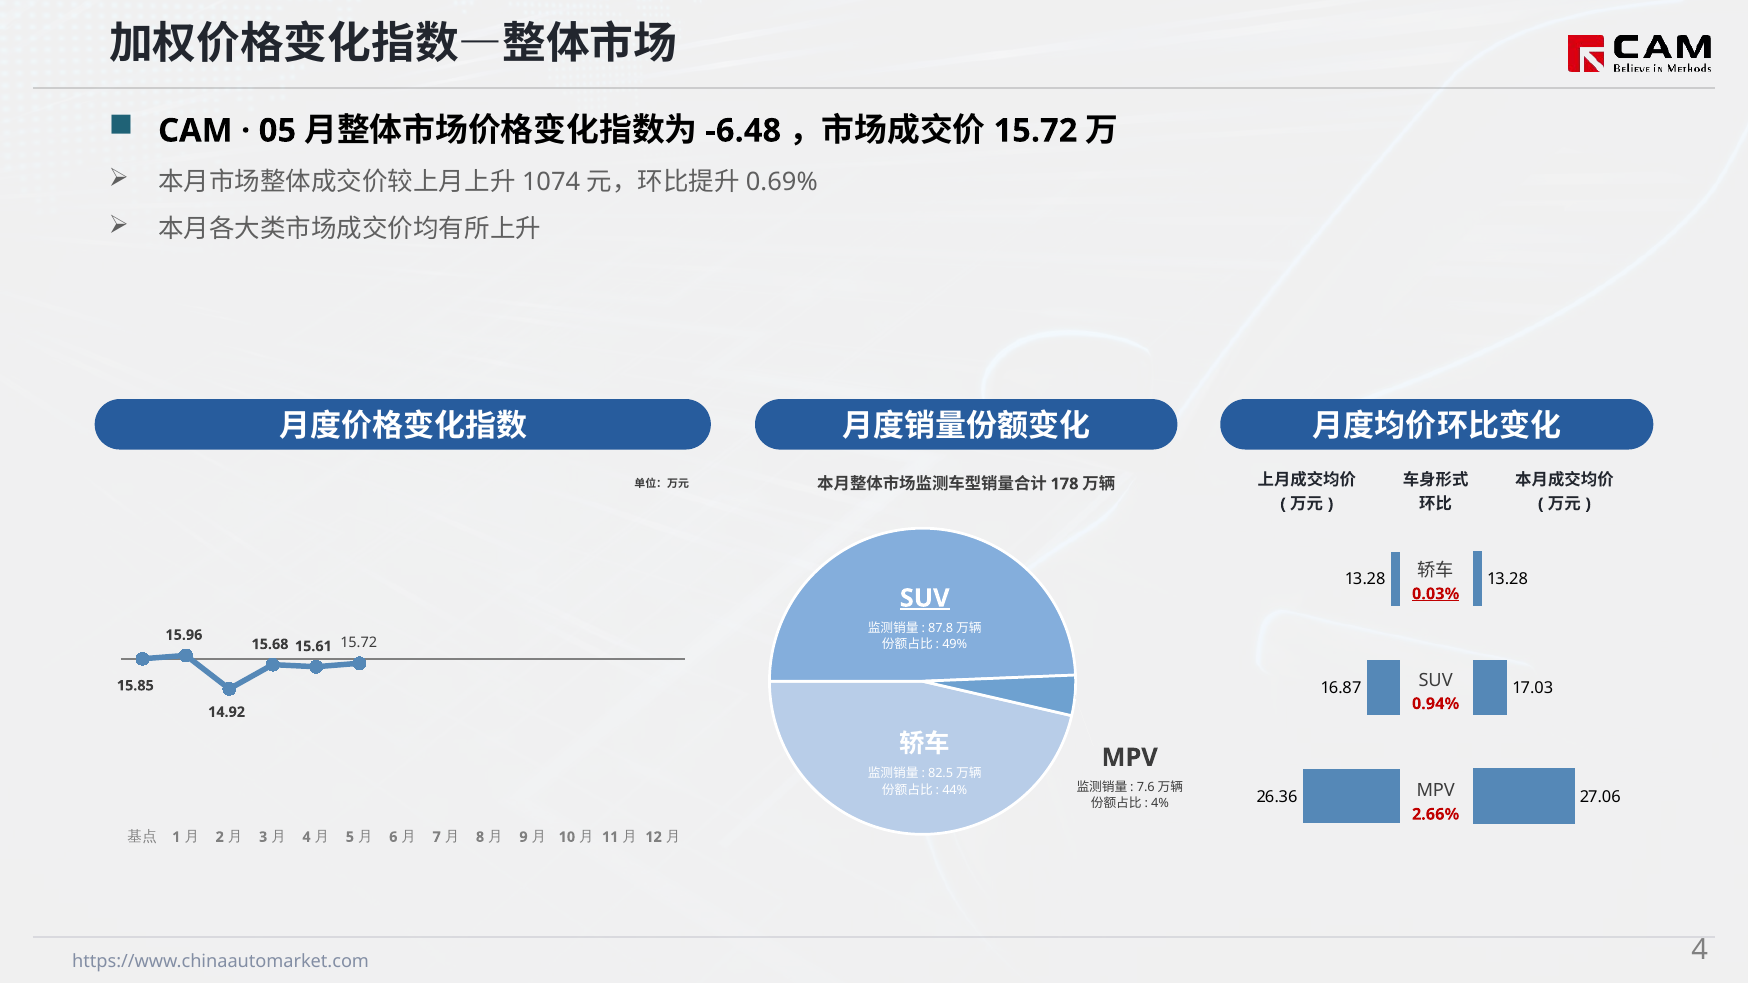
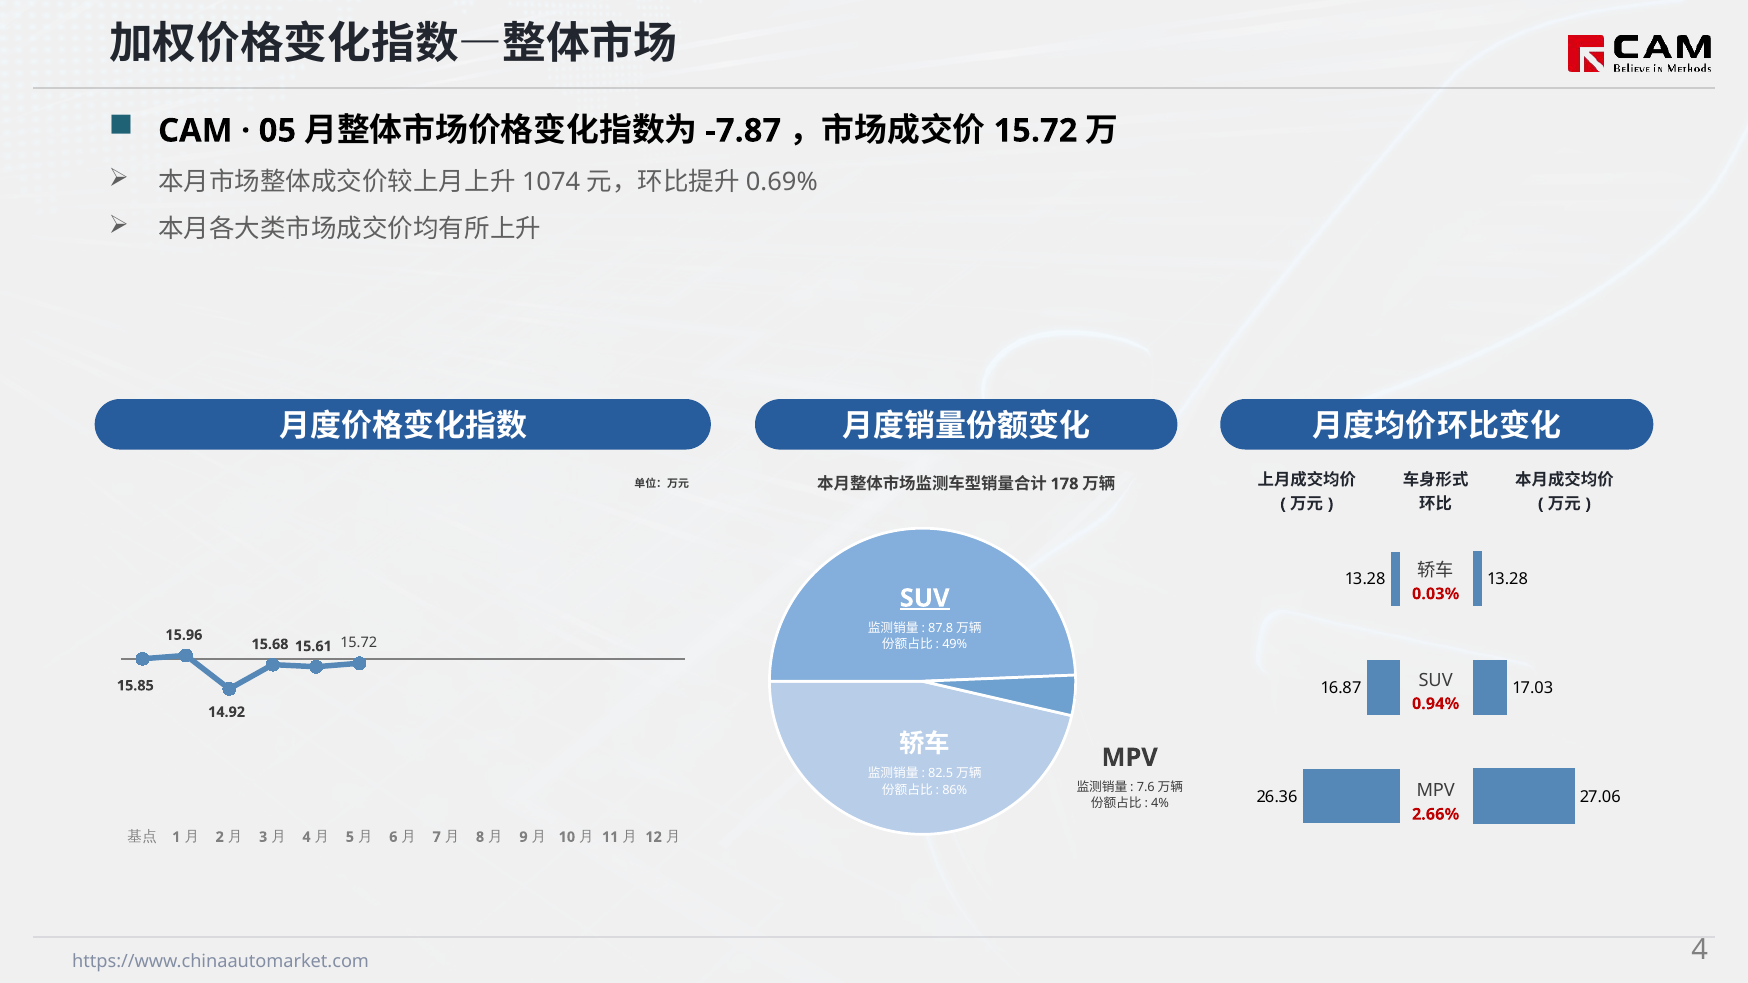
-6.48: -6.48 -> -7.87
0.03% underline: present -> none
44%: 44% -> 86%
